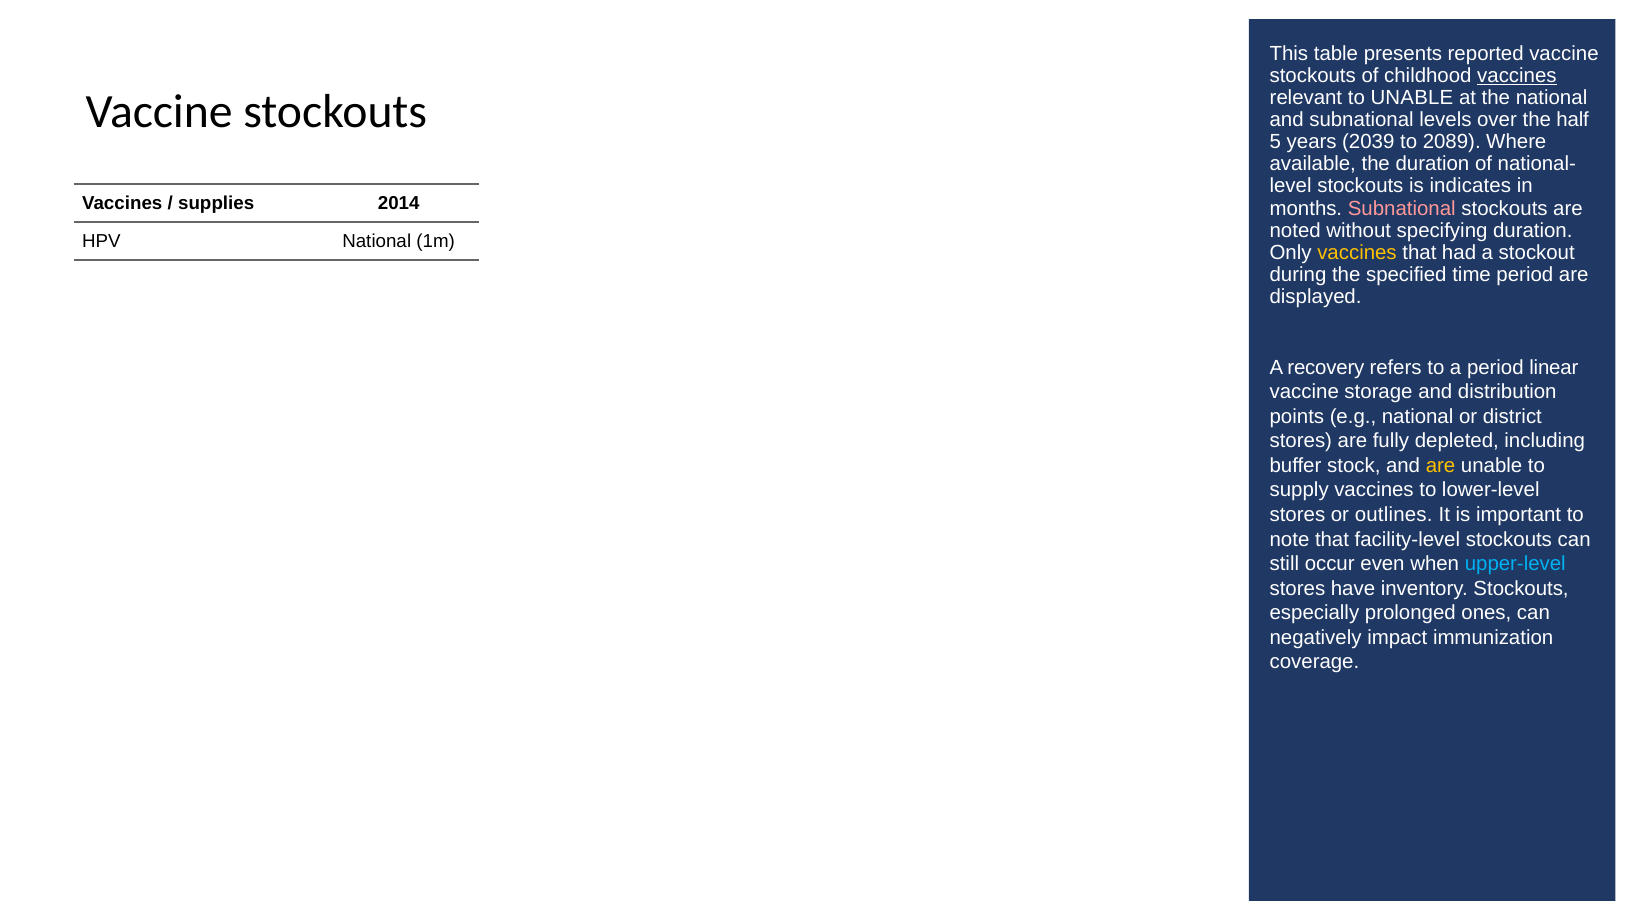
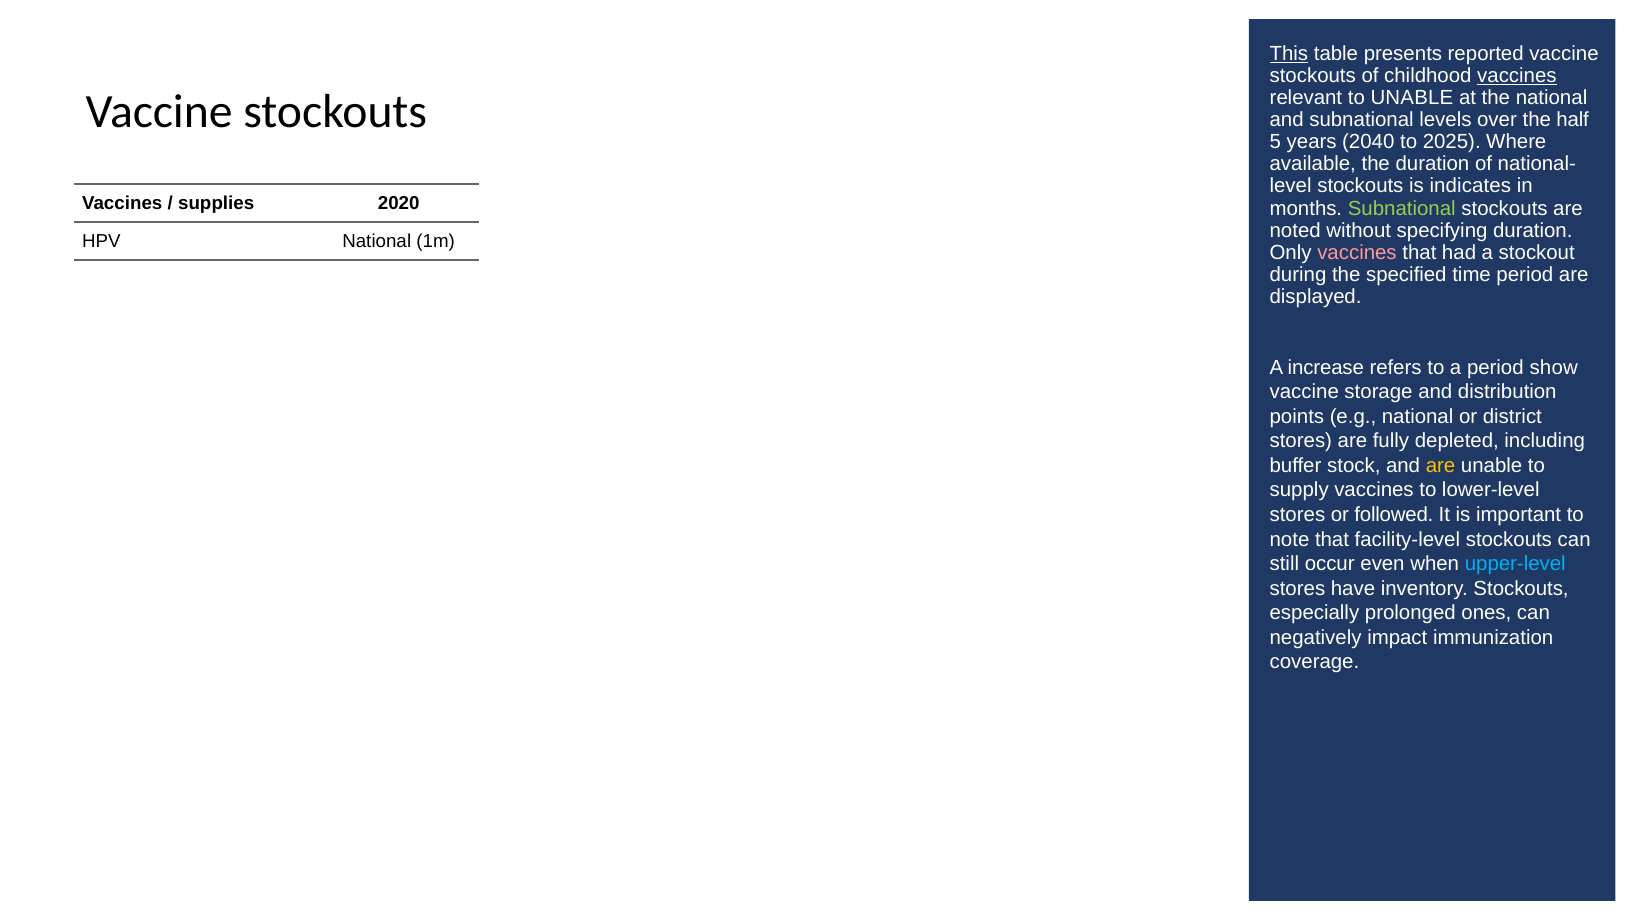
This underline: none -> present
2039: 2039 -> 2040
2089: 2089 -> 2025
2014: 2014 -> 2020
Subnational at (1402, 208) colour: pink -> light green
vaccines at (1357, 252) colour: yellow -> pink
recovery: recovery -> increase
linear: linear -> show
outlines: outlines -> followed
